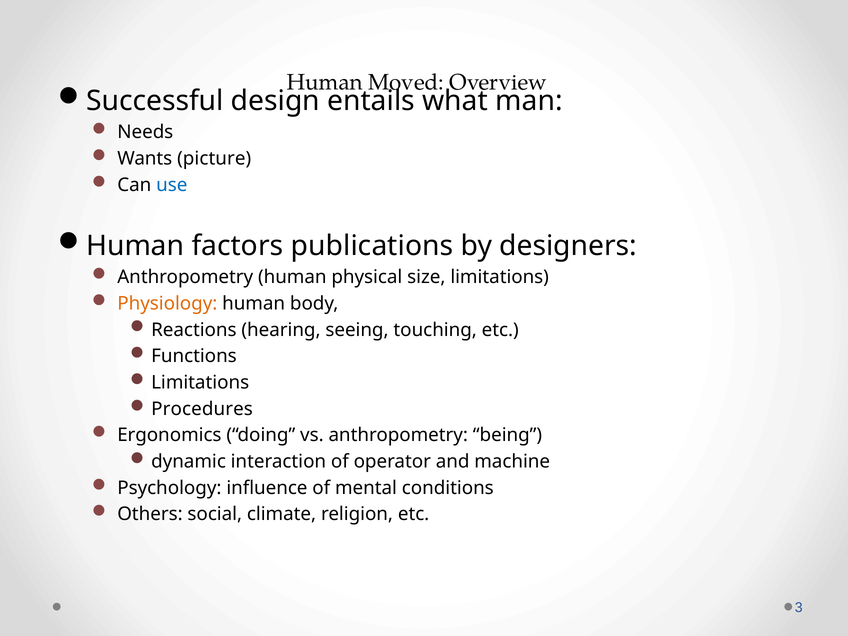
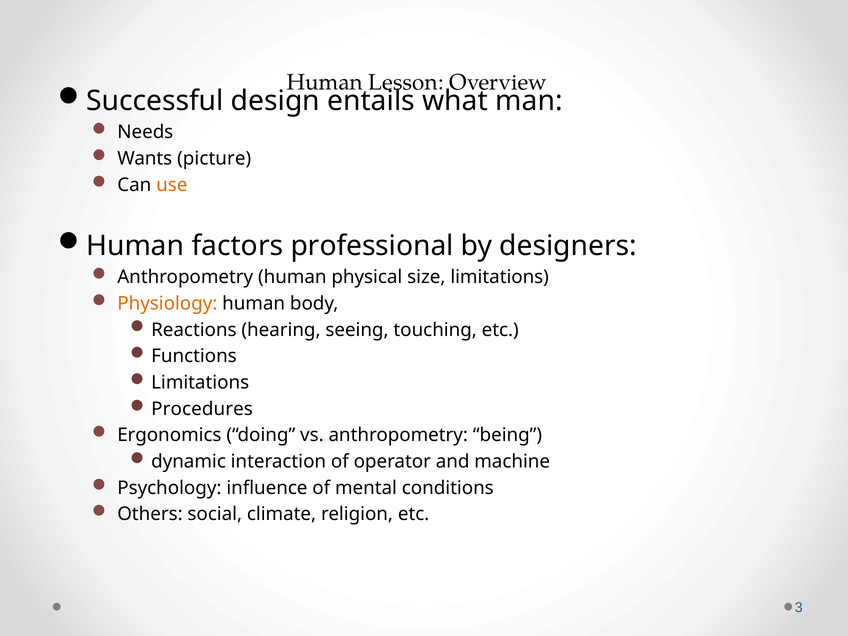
Moved: Moved -> Lesson
use colour: blue -> orange
publications: publications -> professional
